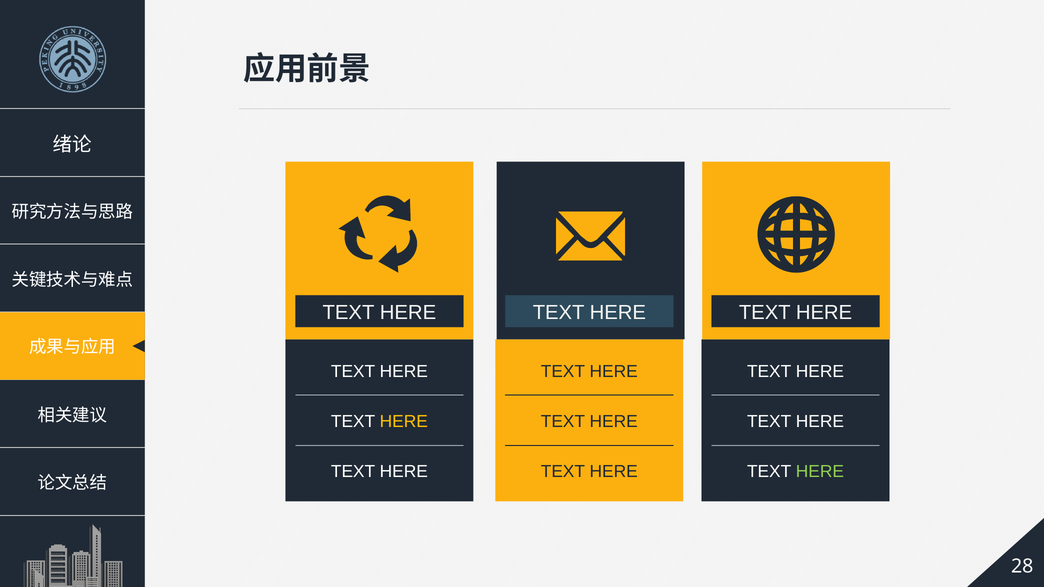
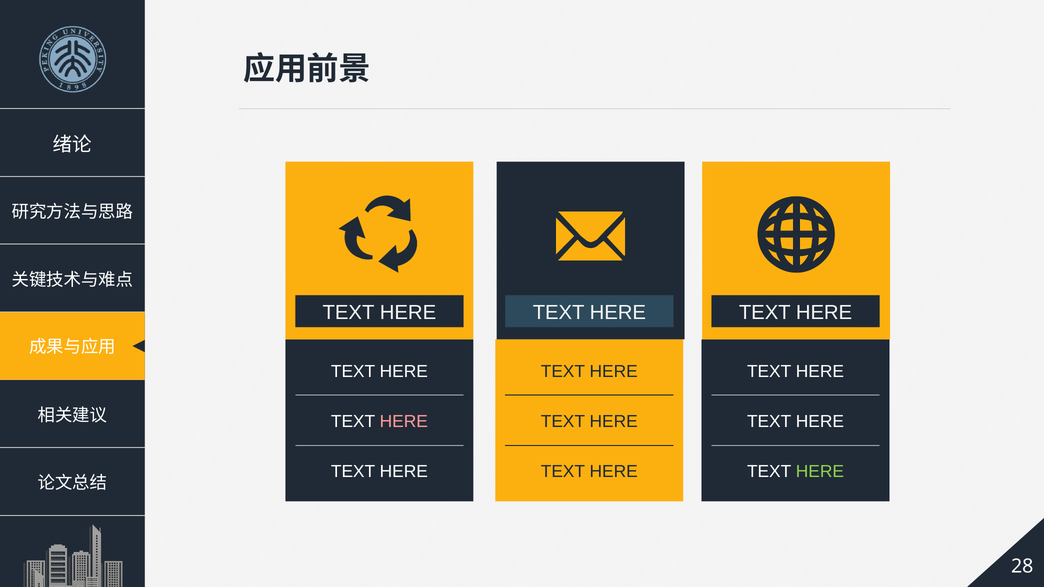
HERE at (404, 421) colour: yellow -> pink
